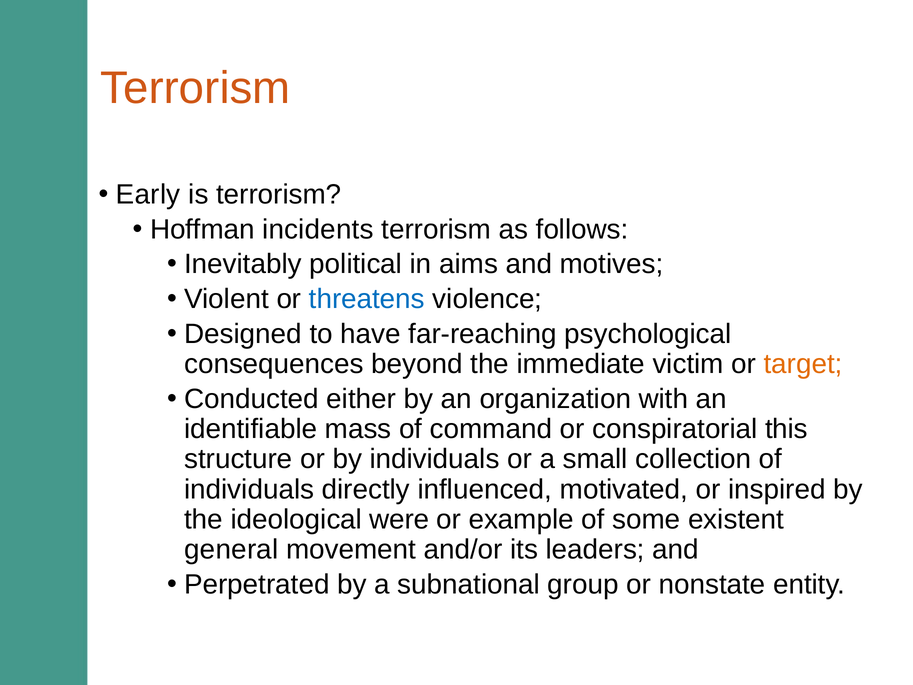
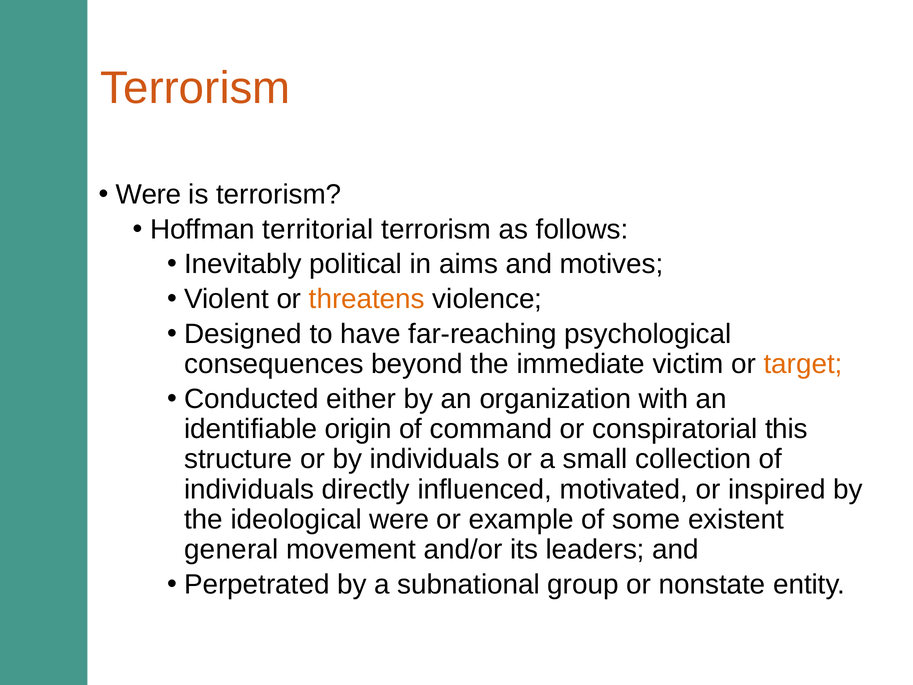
Early at (148, 194): Early -> Were
incidents: incidents -> territorial
threatens colour: blue -> orange
mass: mass -> origin
